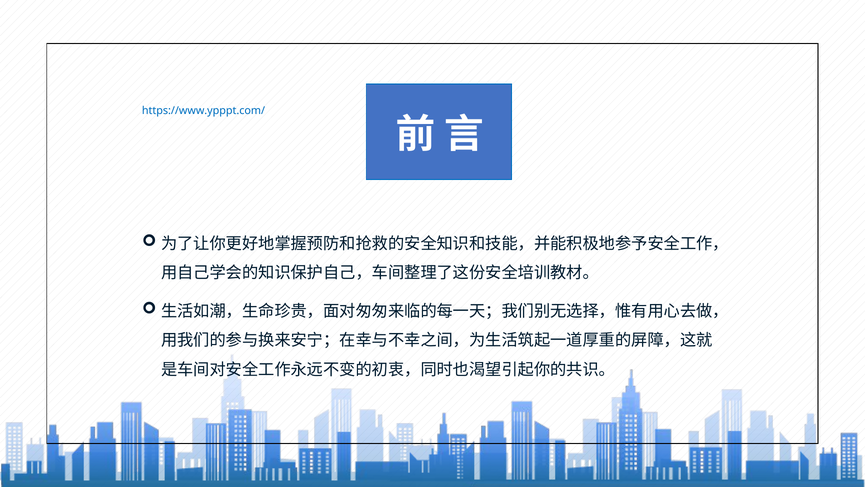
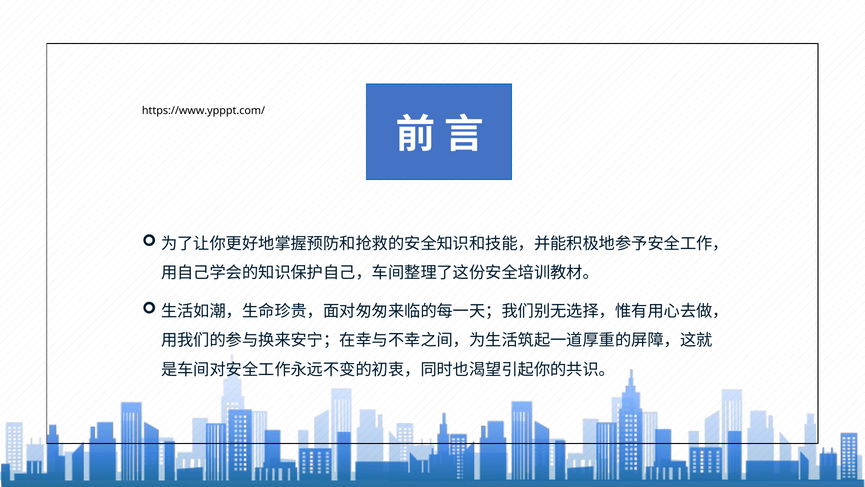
https://www.ypppt.com/ colour: blue -> black
